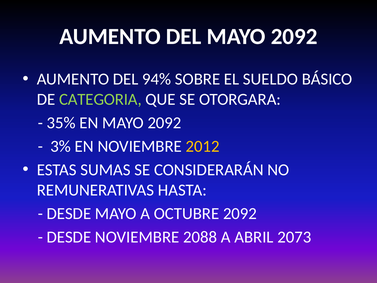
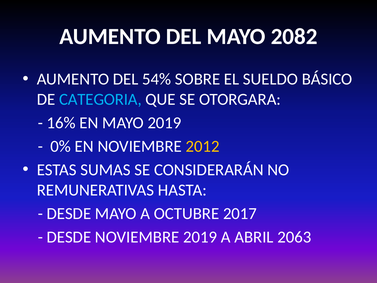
DEL MAYO 2092: 2092 -> 2082
94%: 94% -> 54%
CATEGORIA colour: light green -> light blue
35%: 35% -> 16%
EN MAYO 2092: 2092 -> 2019
3%: 3% -> 0%
OCTUBRE 2092: 2092 -> 2017
NOVIEMBRE 2088: 2088 -> 2019
2073: 2073 -> 2063
